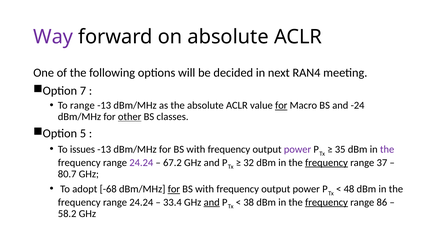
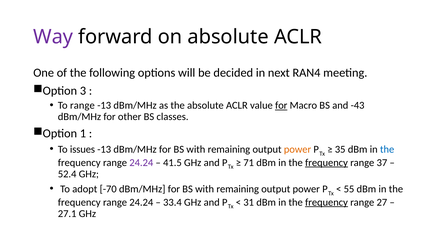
7: 7 -> 3
-24: -24 -> -43
other underline: present -> none
5: 5 -> 1
frequency at (229, 149): frequency -> remaining
power at (298, 149) colour: purple -> orange
the at (387, 149) colour: purple -> blue
67.2: 67.2 -> 41.5
32: 32 -> 71
80.7: 80.7 -> 52.4
-68: -68 -> -70
for at (174, 189) underline: present -> none
frequency at (238, 189): frequency -> remaining
48: 48 -> 55
and at (212, 202) underline: present -> none
38: 38 -> 31
86: 86 -> 27
58.2: 58.2 -> 27.1
